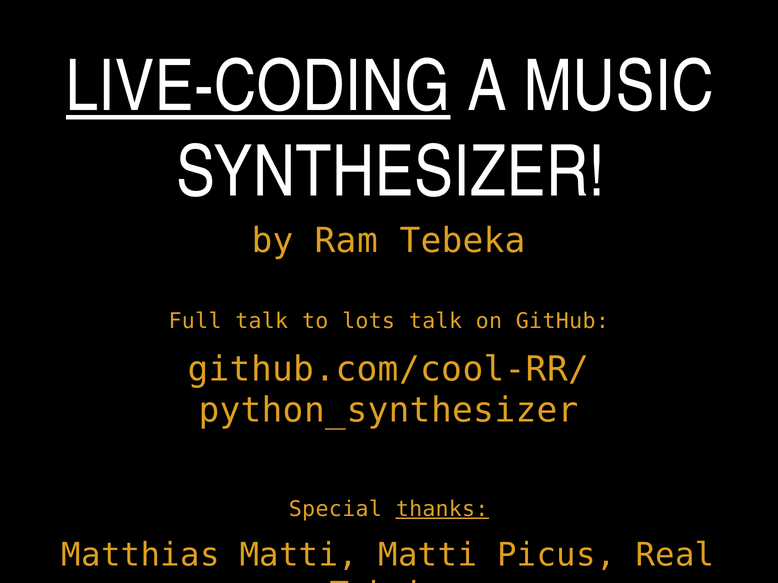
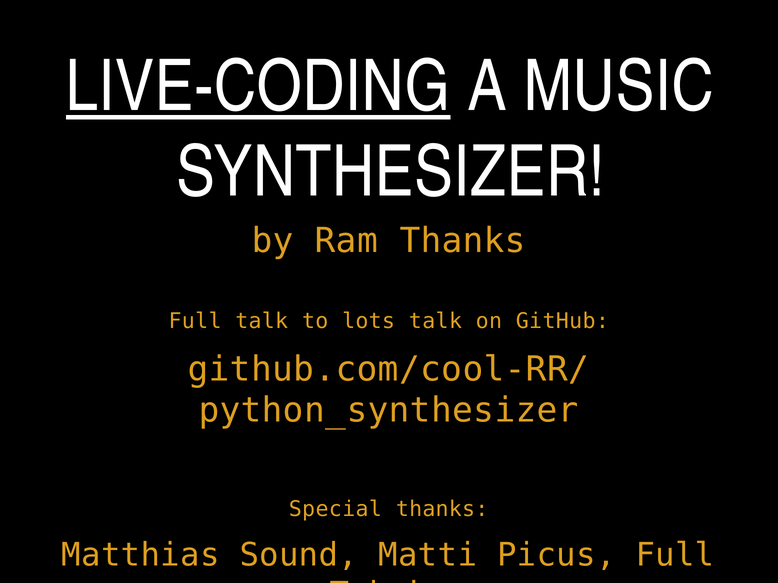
Ram Tebeka: Tebeka -> Thanks
thanks at (442, 509) underline: present -> none
Matthias Matti: Matti -> Sound
Picus Real: Real -> Full
